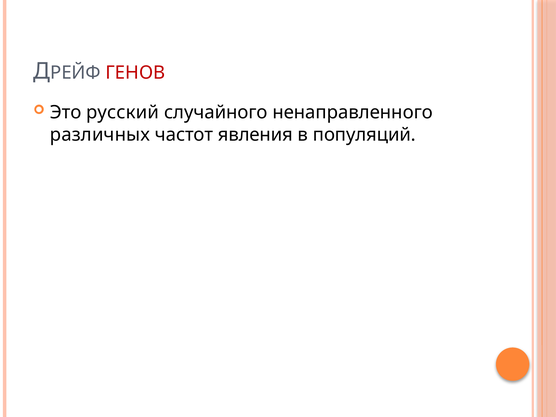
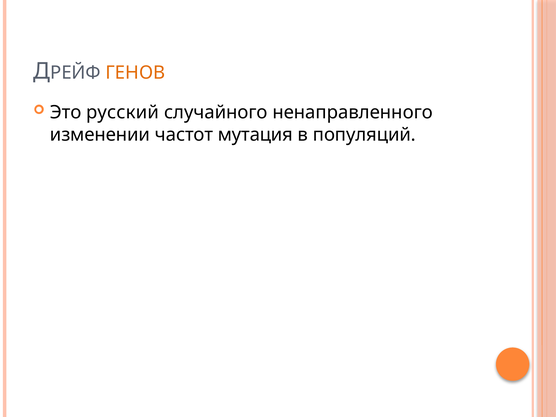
ГЕНОВ colour: red -> orange
различных: различных -> изменении
явления: явления -> мутация
